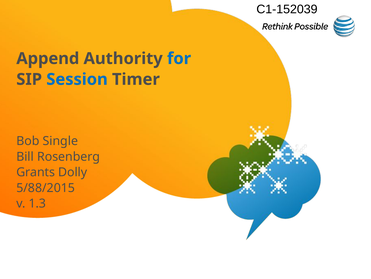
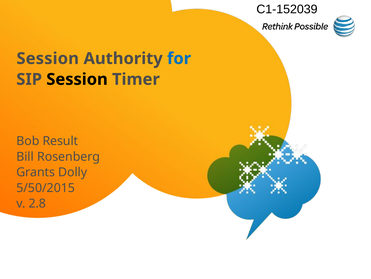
Append at (48, 58): Append -> Session
Session at (77, 79) colour: blue -> black
Single: Single -> Result
5/88/2015: 5/88/2015 -> 5/50/2015
1.3: 1.3 -> 2.8
